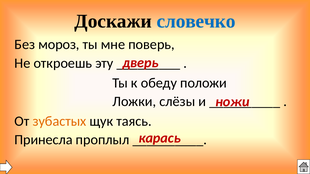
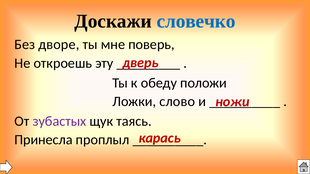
мороз: мороз -> дворе
слёзы: слёзы -> слово
зубастых colour: orange -> purple
